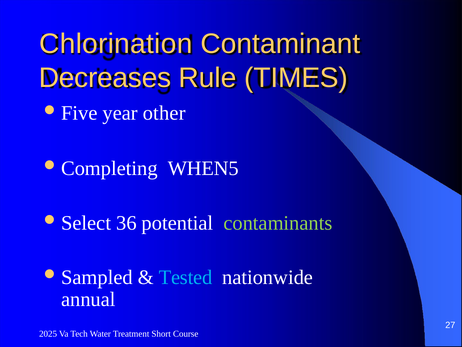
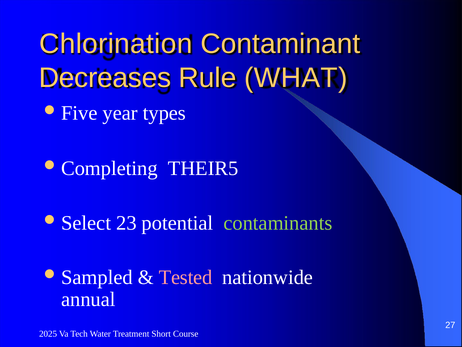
TIMES: TIMES -> WHAT
other: other -> types
WHEN5: WHEN5 -> THEIR5
36: 36 -> 23
Tested colour: light blue -> pink
